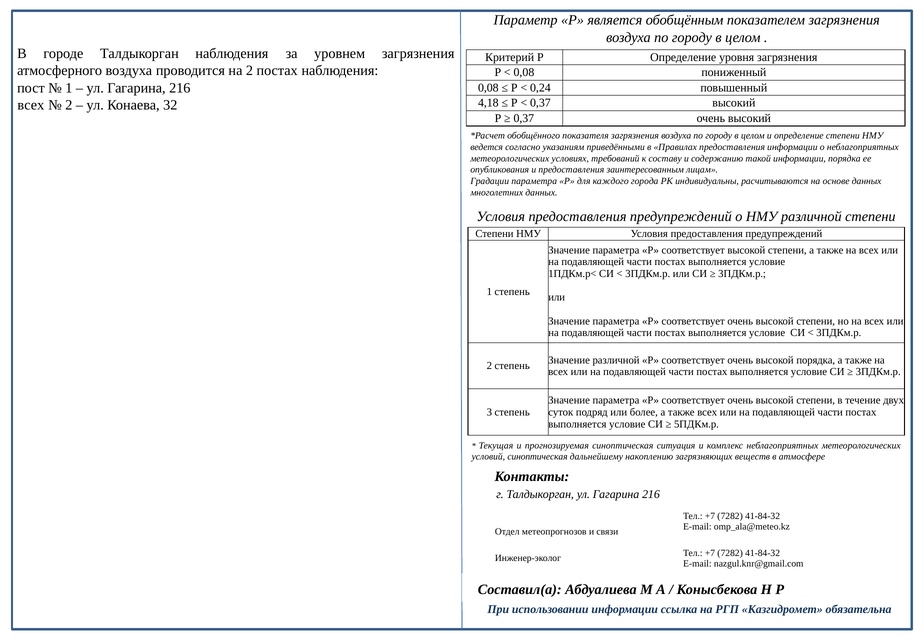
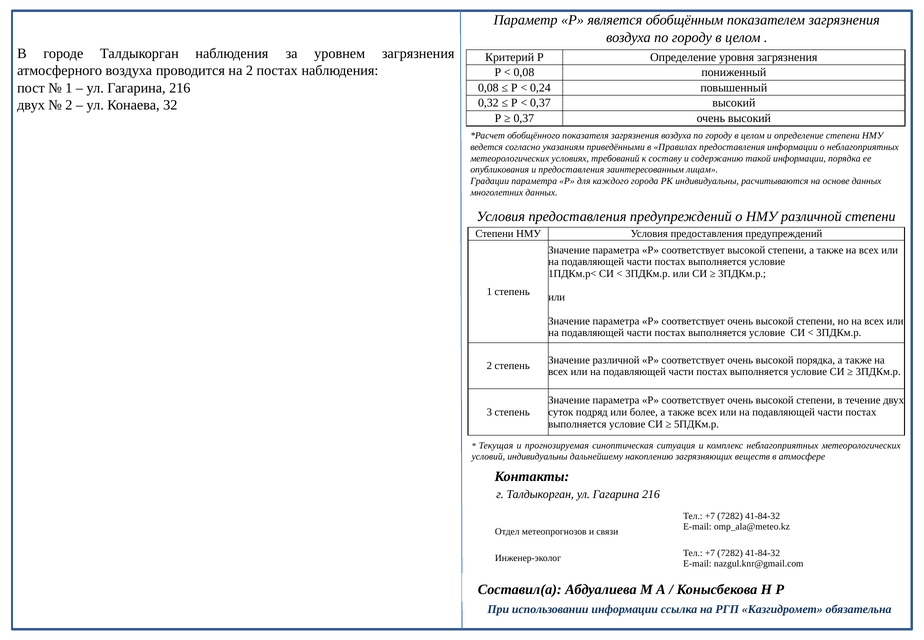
4,18: 4,18 -> 0,32
всех at (31, 105): всех -> двух
условий синоптическая: синоптическая -> индивидуальны
